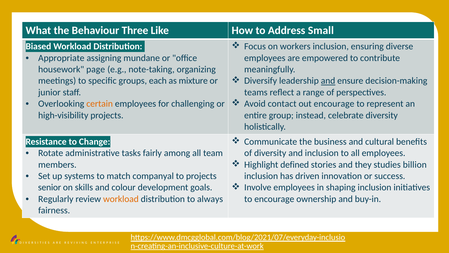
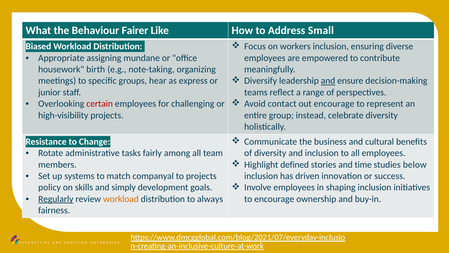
Three: Three -> Fairer
page: page -> birth
each: each -> hear
mixture: mixture -> express
certain colour: orange -> red
they: they -> time
billion: billion -> below
senior: senior -> policy
colour: colour -> simply
Regularly underline: none -> present
